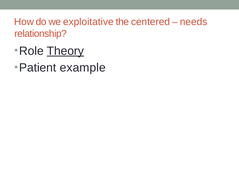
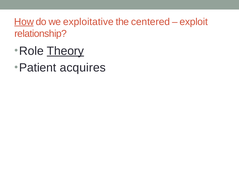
How underline: none -> present
needs: needs -> exploit
example: example -> acquires
